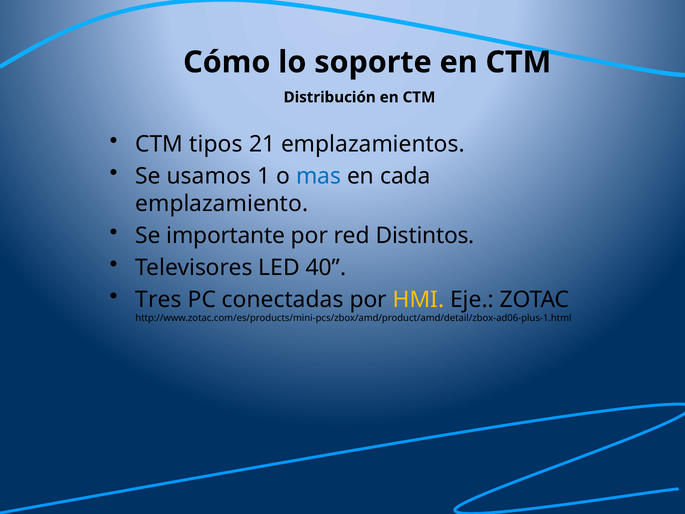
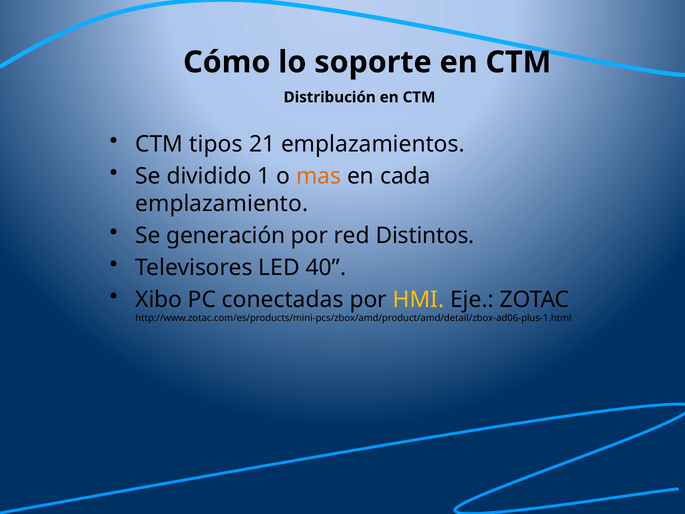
usamos: usamos -> dividido
mas colour: blue -> orange
importante: importante -> generación
Tres: Tres -> Xibo
